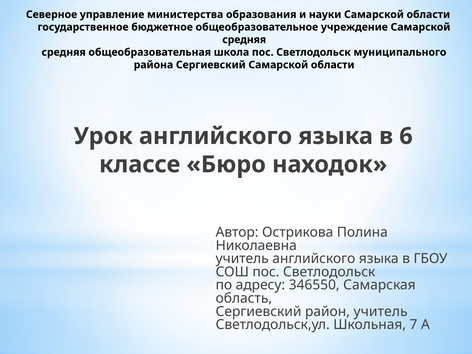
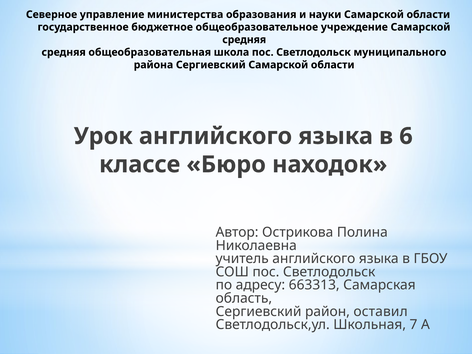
346550: 346550 -> 663313
район учитель: учитель -> оставил
